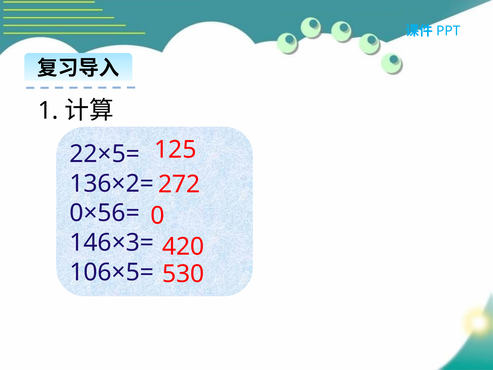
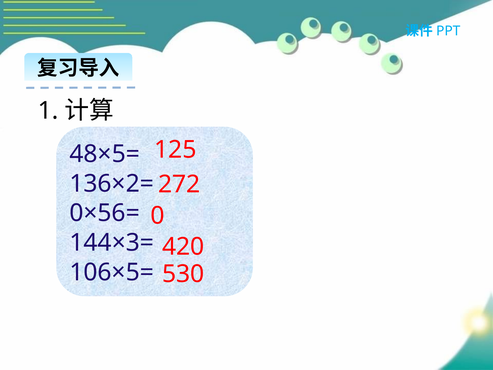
22×5=: 22×5= -> 48×5=
146×3=: 146×3= -> 144×3=
